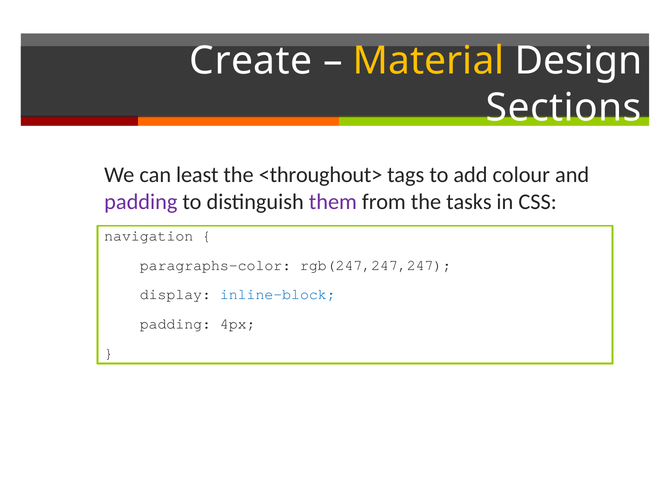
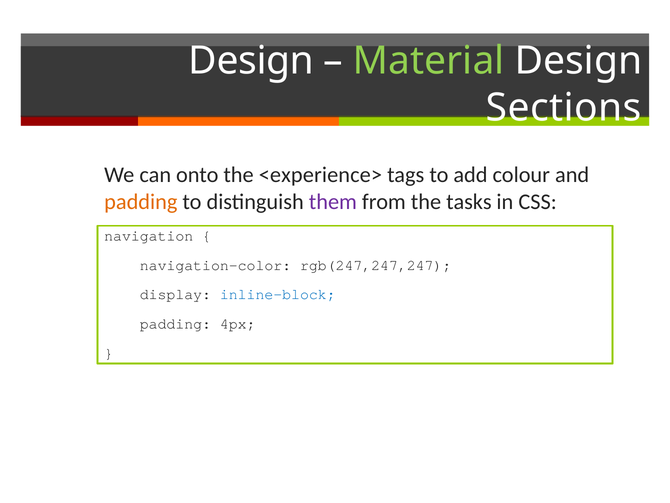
Create at (251, 61): Create -> Design
Material colour: yellow -> light green
least: least -> onto
<throughout>: <throughout> -> <experience>
padding at (141, 201) colour: purple -> orange
paragraphs-color: paragraphs-color -> navigation-color
